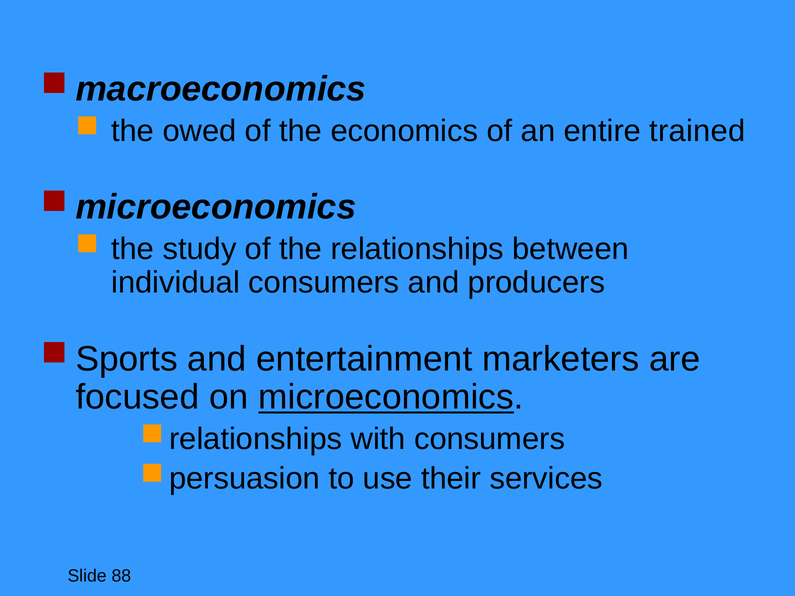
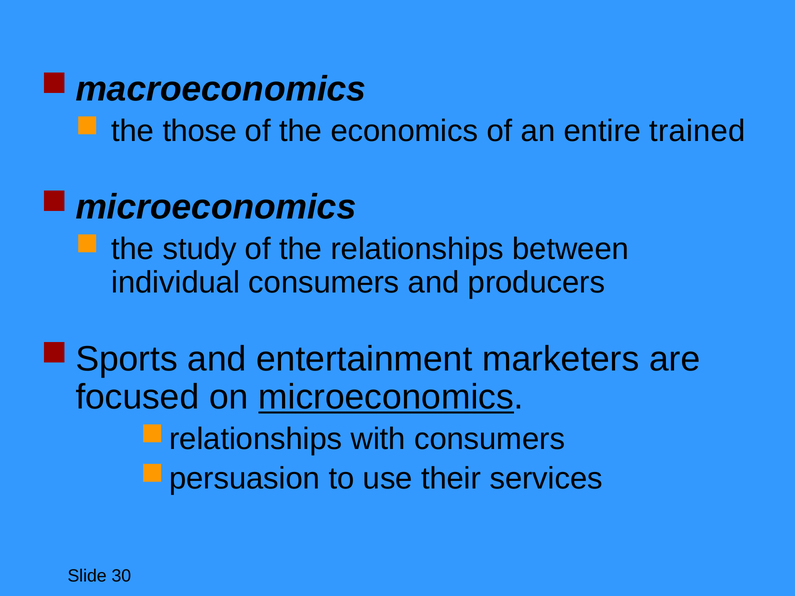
owed: owed -> those
88: 88 -> 30
